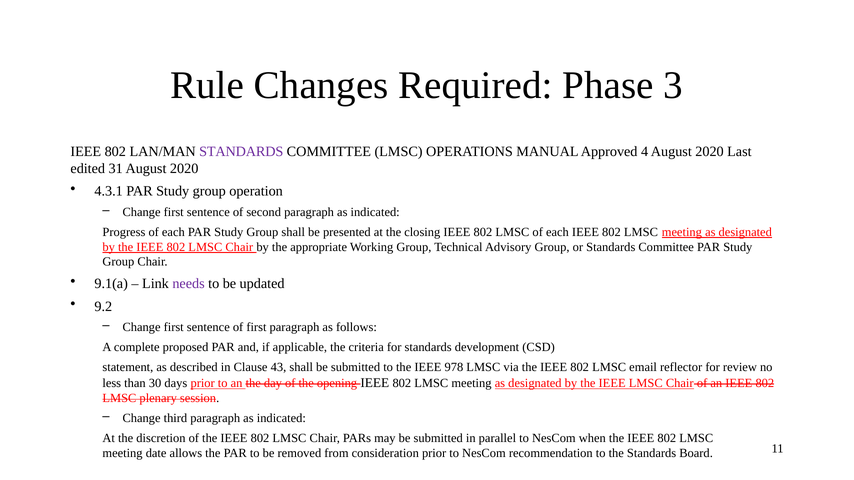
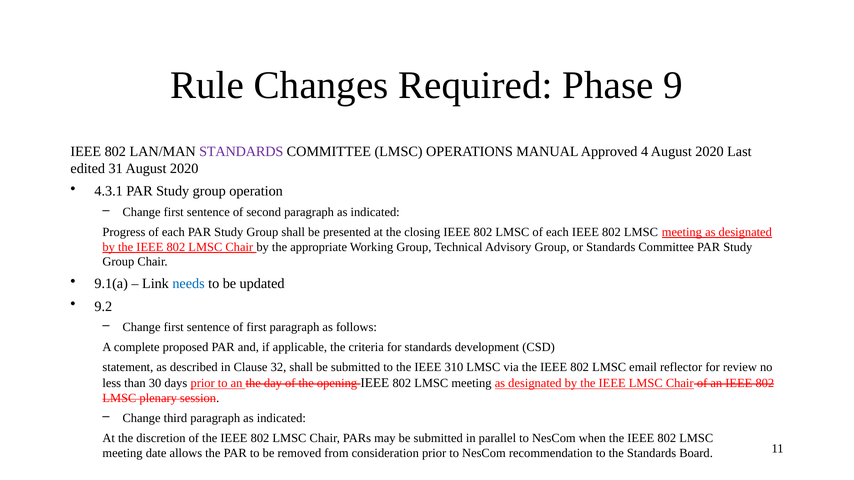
3: 3 -> 9
needs colour: purple -> blue
43: 43 -> 32
978: 978 -> 310
